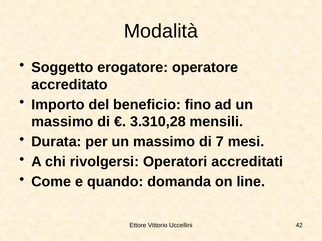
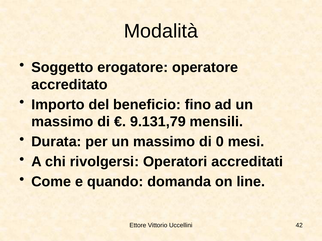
3.310,28: 3.310,28 -> 9.131,79
7: 7 -> 0
